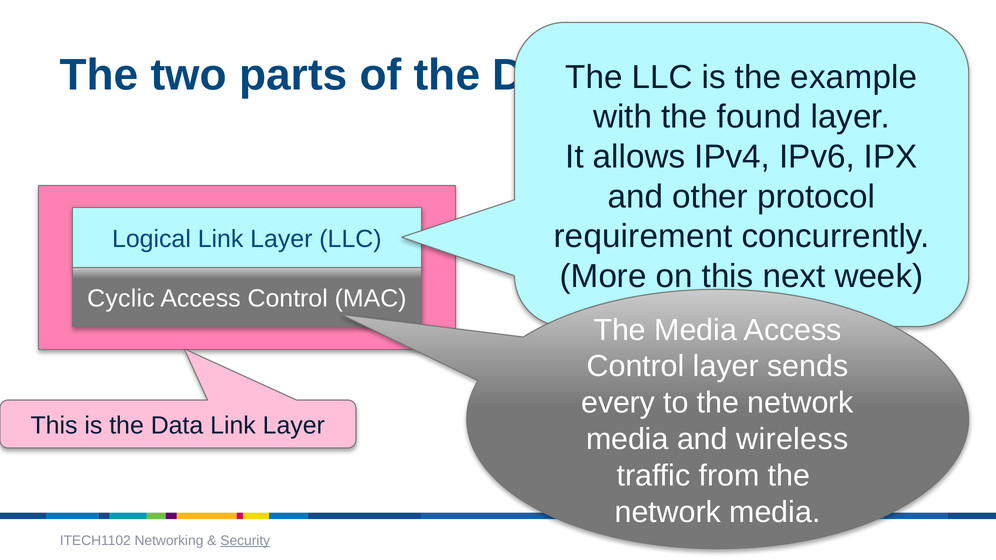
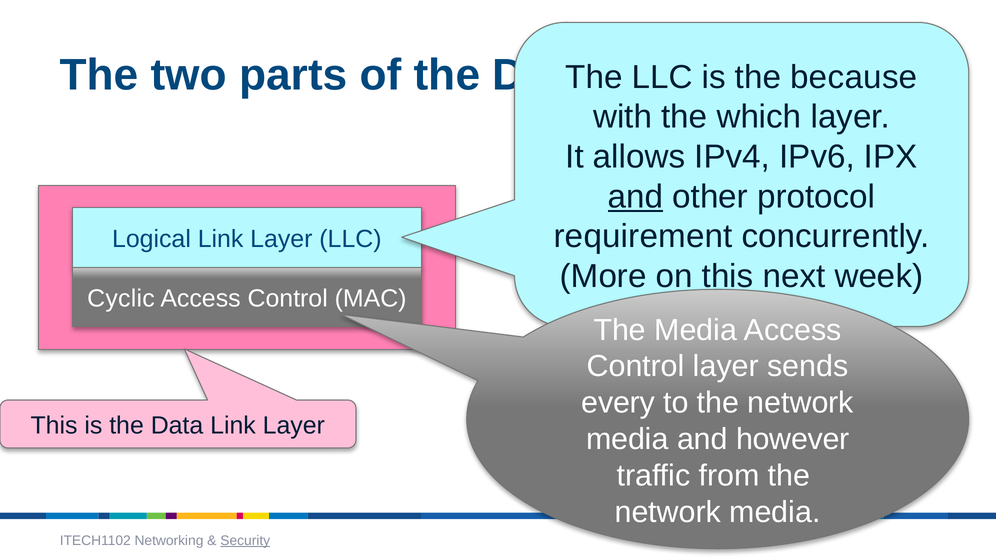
example: example -> because
found: found -> which
and at (635, 197) underline: none -> present
wireless: wireless -> however
